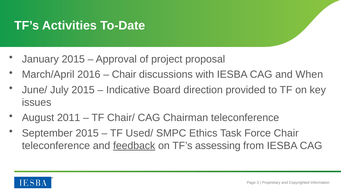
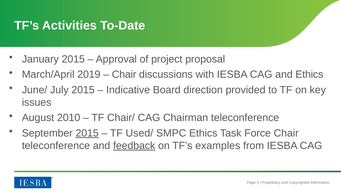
2016: 2016 -> 2019
and When: When -> Ethics
2011: 2011 -> 2010
2015 at (87, 133) underline: none -> present
assessing: assessing -> examples
